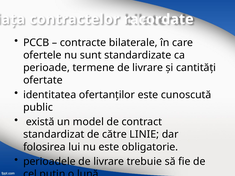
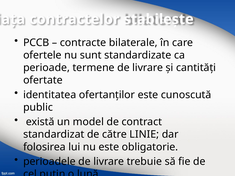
racordate: racordate -> stabileşte
